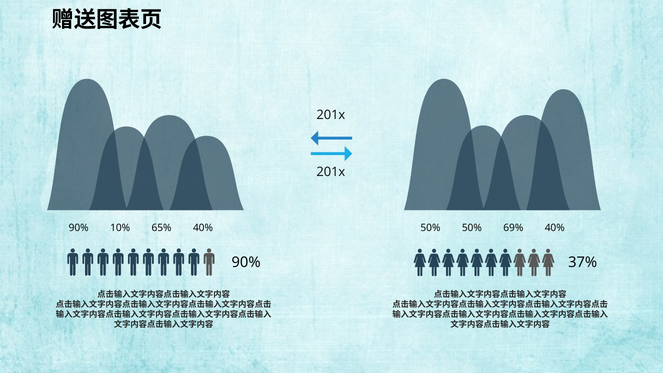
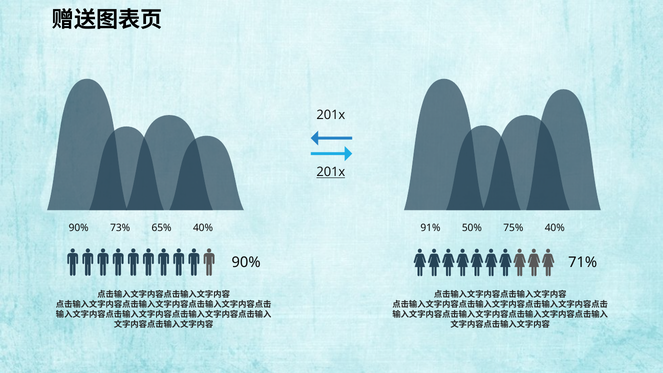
201x at (331, 172) underline: none -> present
10%: 10% -> 73%
40% 50%: 50% -> 91%
69%: 69% -> 75%
37%: 37% -> 71%
